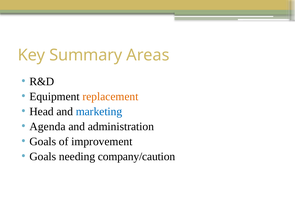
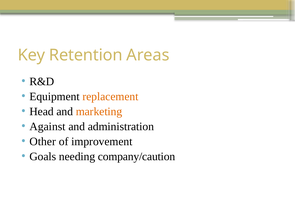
Summary: Summary -> Retention
marketing colour: blue -> orange
Agenda: Agenda -> Against
Goals at (43, 142): Goals -> Other
